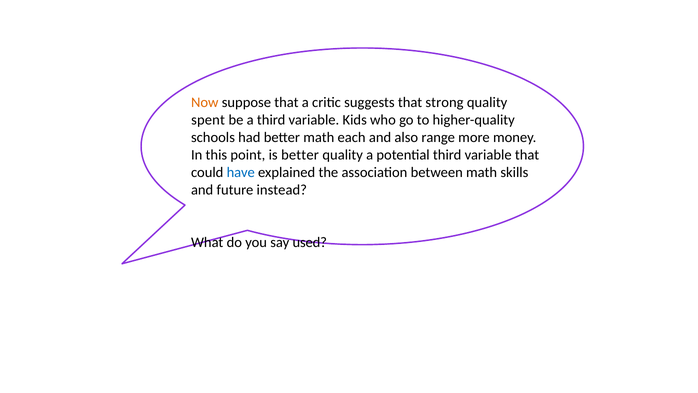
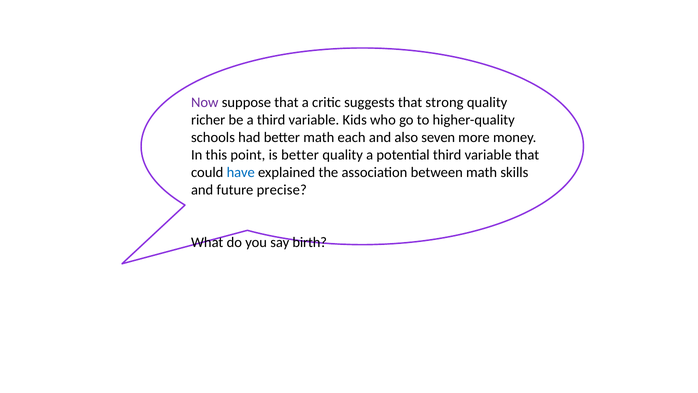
Now colour: orange -> purple
spent: spent -> richer
range: range -> seven
instead: instead -> precise
used: used -> birth
